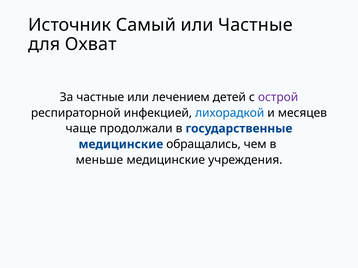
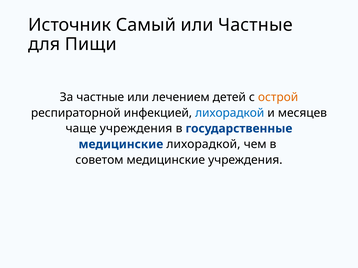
Охват: Охват -> Пищи
острой colour: purple -> orange
чаще продолжали: продолжали -> учреждения
медицинские обращались: обращались -> лихорадкой
меньше: меньше -> советом
